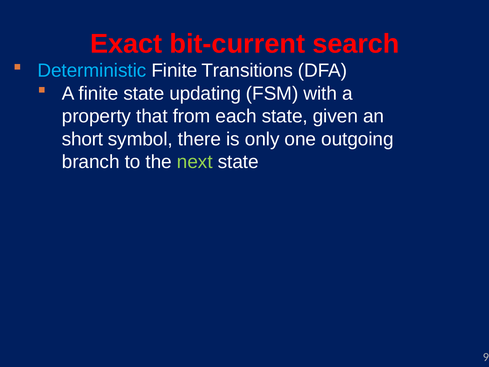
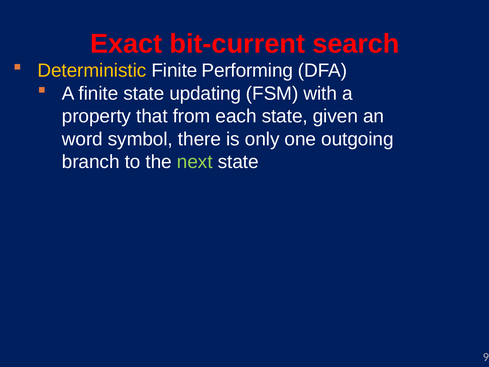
Deterministic colour: light blue -> yellow
Transitions: Transitions -> Performing
short: short -> word
